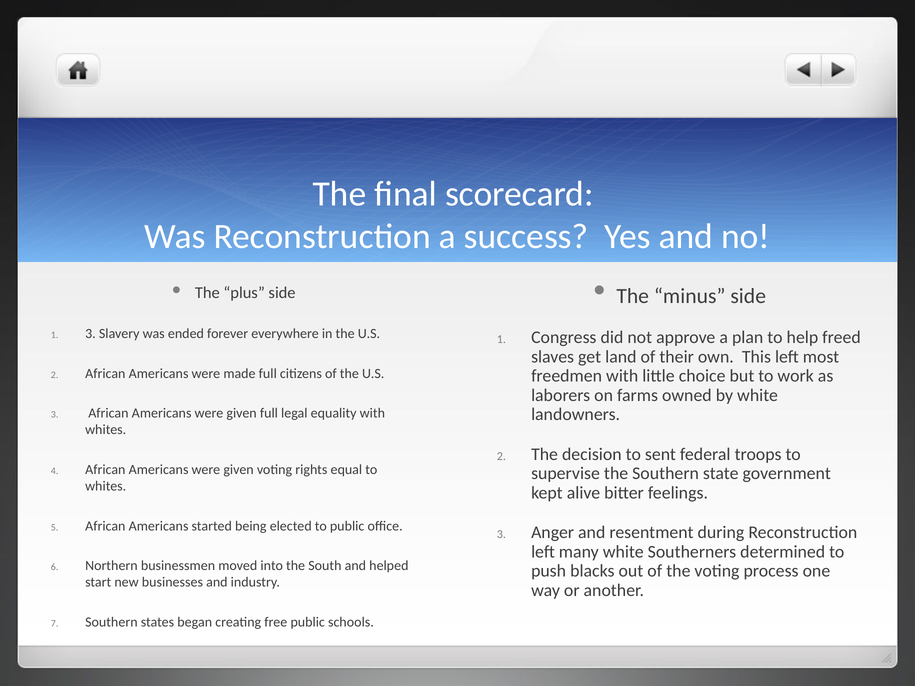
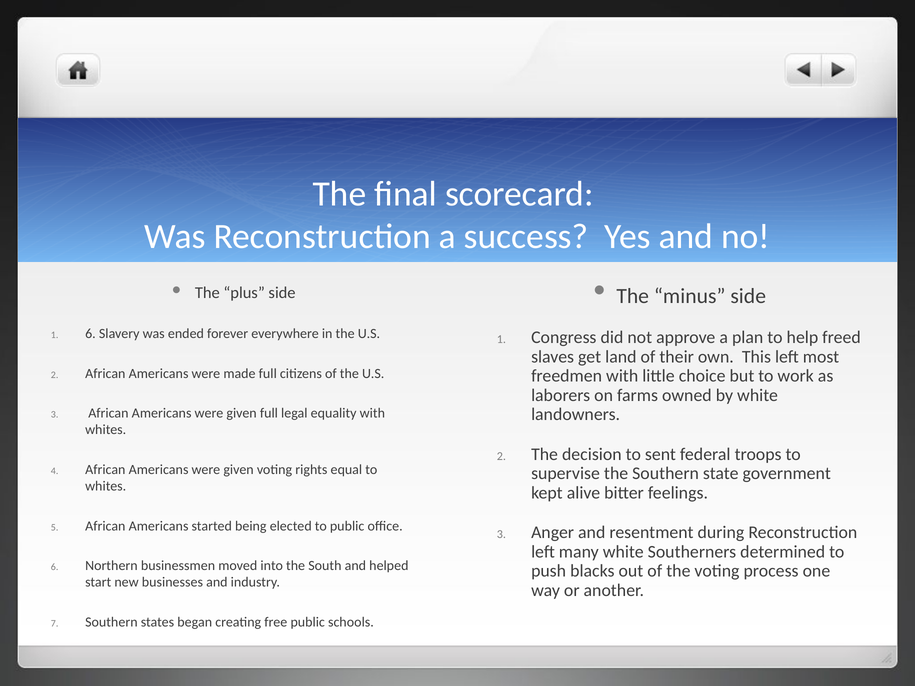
1 3: 3 -> 6
